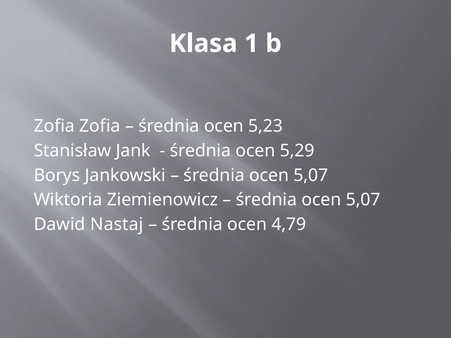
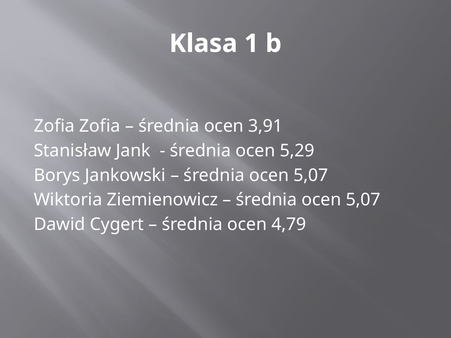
5,23: 5,23 -> 3,91
Nastaj: Nastaj -> Cygert
